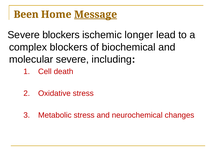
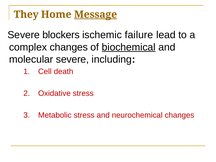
Been: Been -> They
longer: longer -> failure
complex blockers: blockers -> changes
biochemical underline: none -> present
